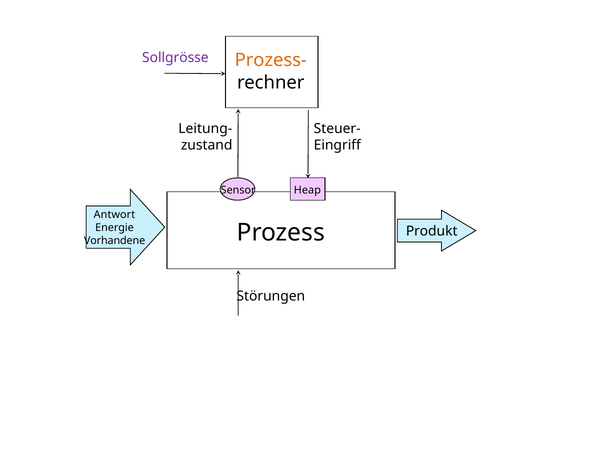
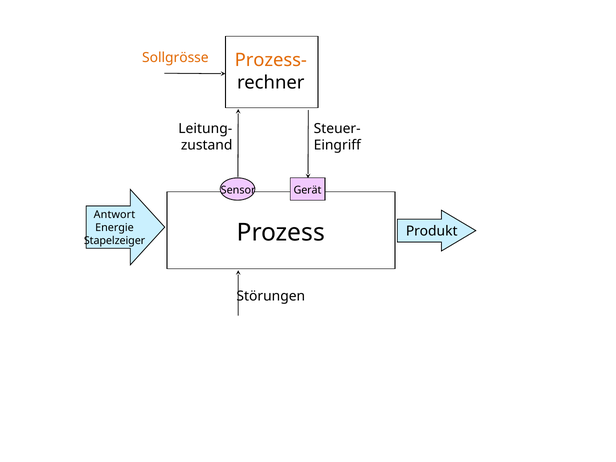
Sollgrösse colour: purple -> orange
Heap: Heap -> Gerät
Vorhandene: Vorhandene -> Stapelzeiger
